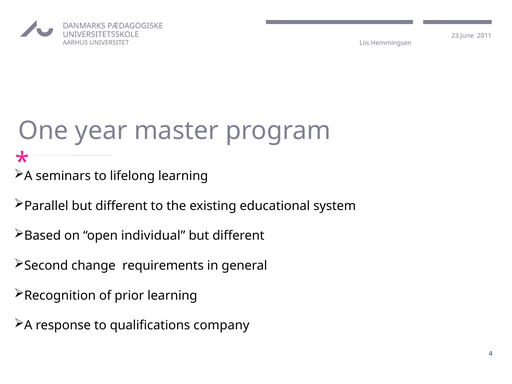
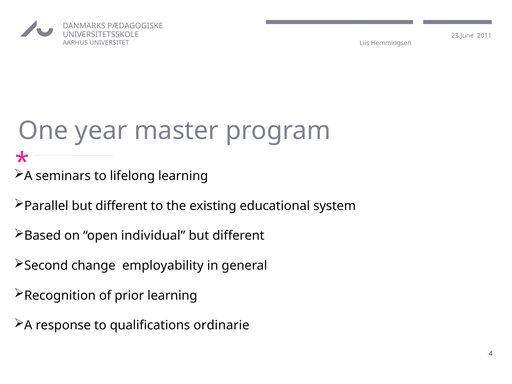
requirements: requirements -> employability
company: company -> ordinarie
